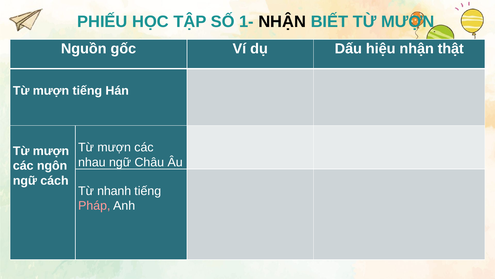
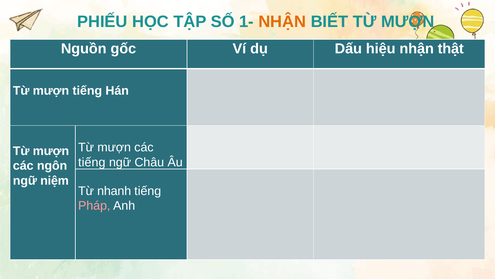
NHẬN at (282, 22) colour: black -> orange
nhau at (92, 162): nhau -> tiếng
cách: cách -> niệm
